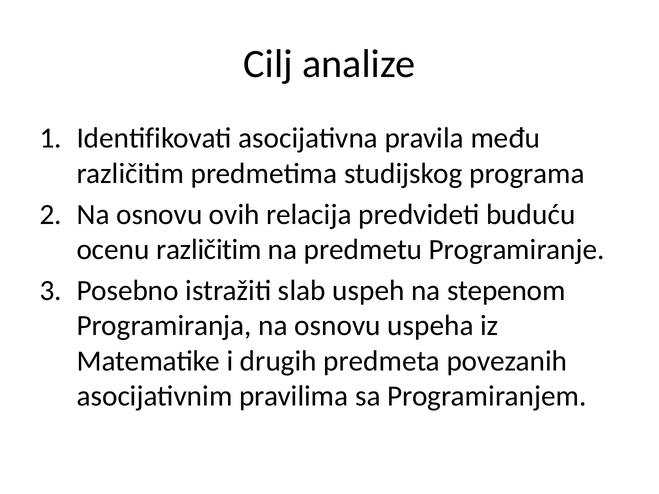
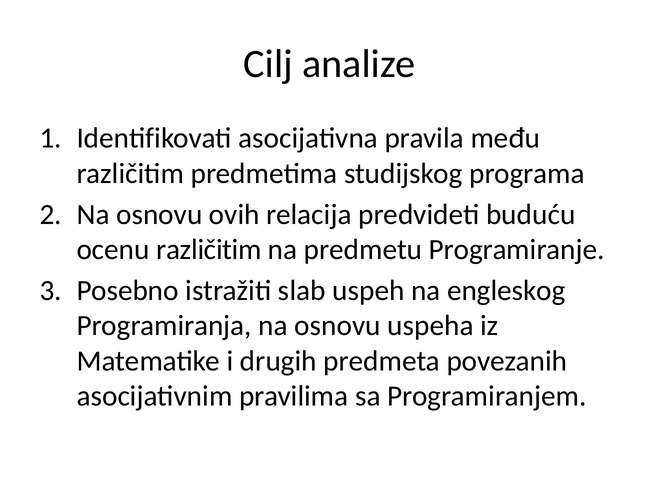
stepenom: stepenom -> engleskog
